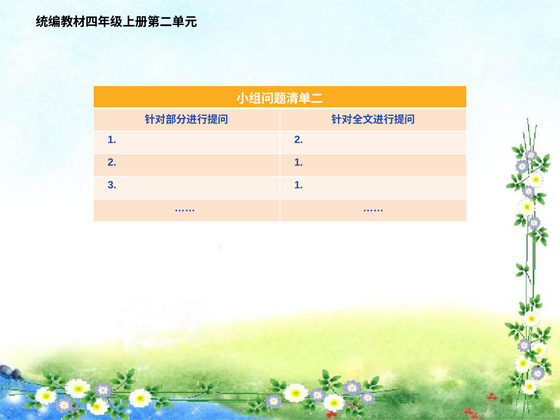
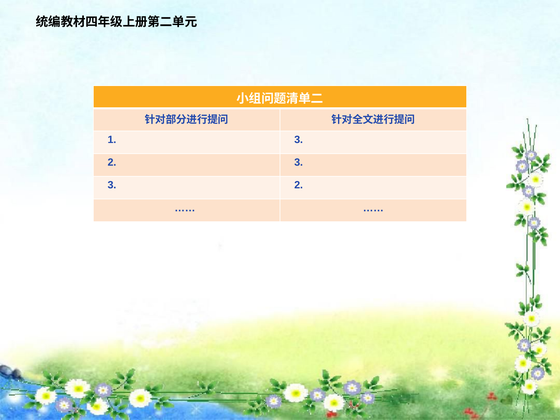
1 2: 2 -> 3
2 1: 1 -> 3
1 at (299, 185): 1 -> 2
